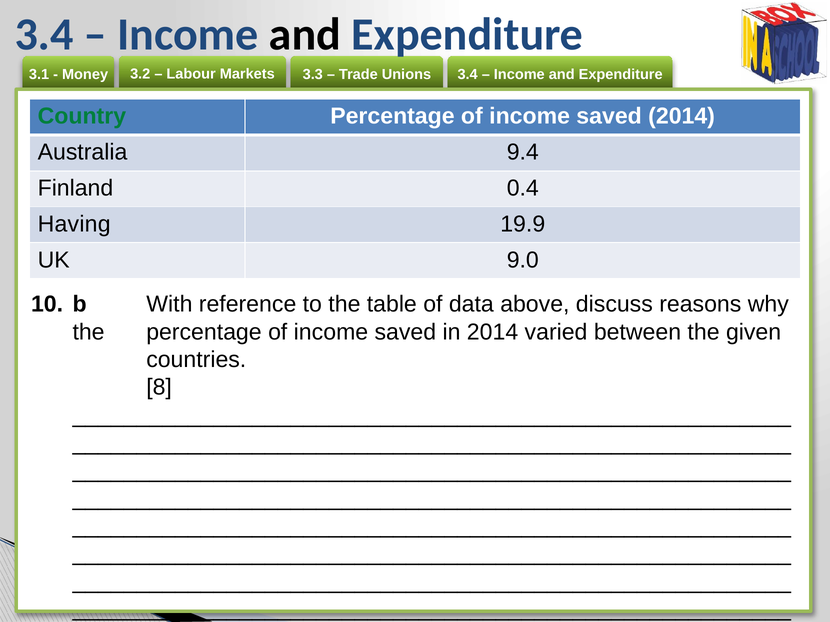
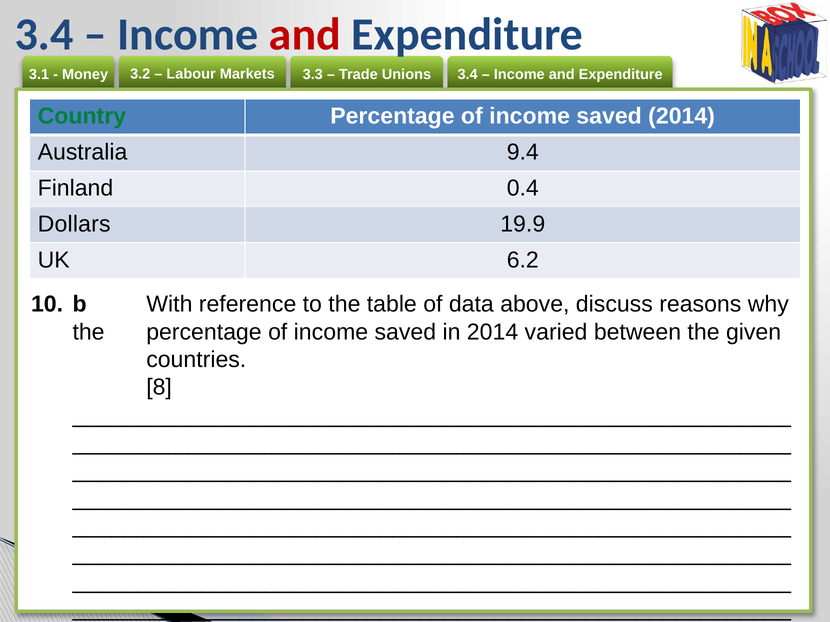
and at (305, 35) colour: black -> red
Having: Having -> Dollars
9.0: 9.0 -> 6.2
